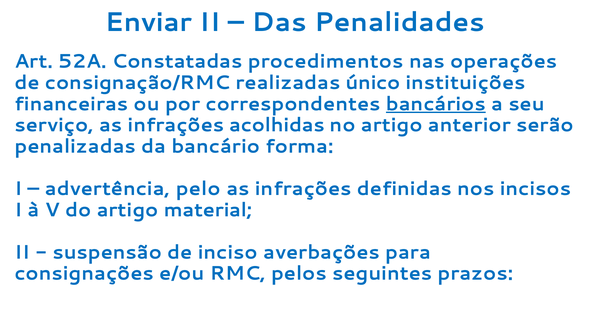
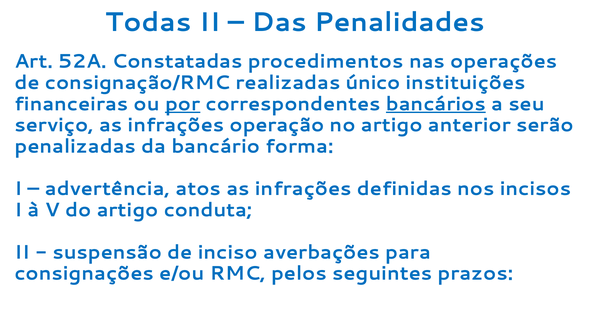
Enviar: Enviar -> Todas
por underline: none -> present
acolhidas: acolhidas -> operação
pelo: pelo -> atos
material: material -> conduta
